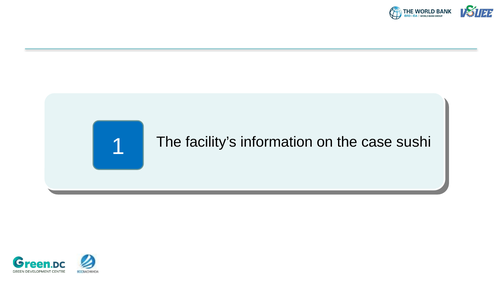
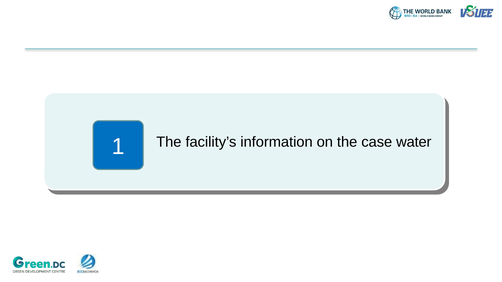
sushi: sushi -> water
